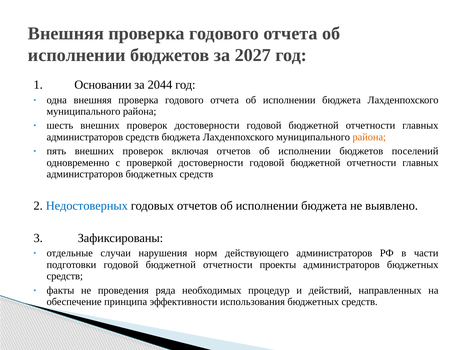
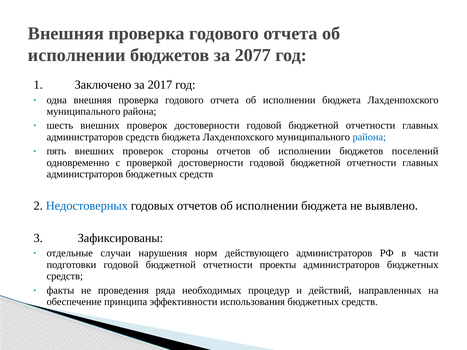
2027: 2027 -> 2077
Основании: Основании -> Заключено
2044: 2044 -> 2017
района at (369, 137) colour: orange -> blue
включая: включая -> стороны
